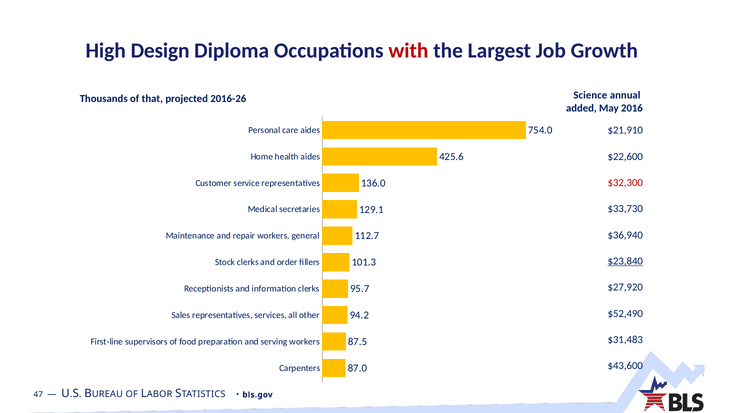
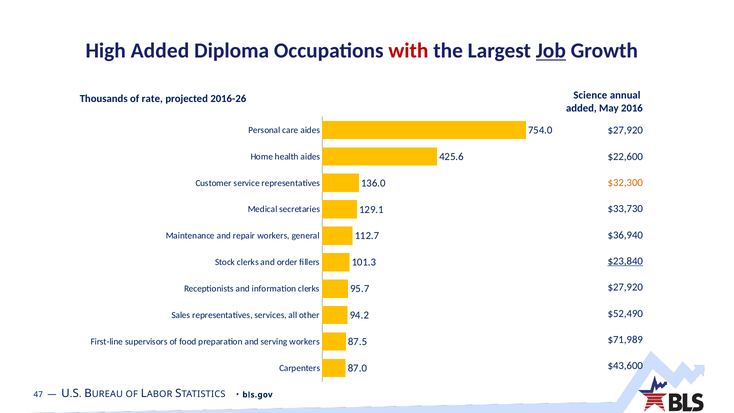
High Design: Design -> Added
Job underline: none -> present
that: that -> rate
$21,910 at (625, 130): $21,910 -> $27,920
$32,300 colour: red -> orange
$31,483: $31,483 -> $71,989
